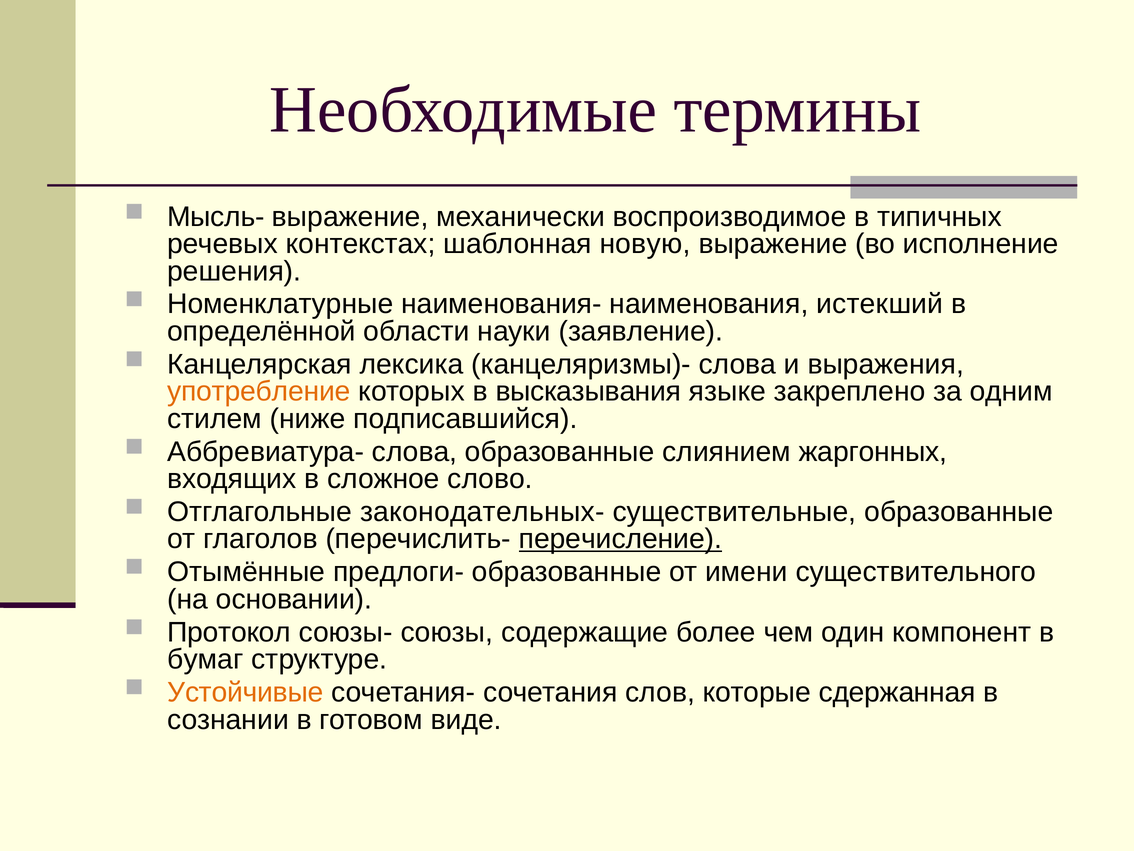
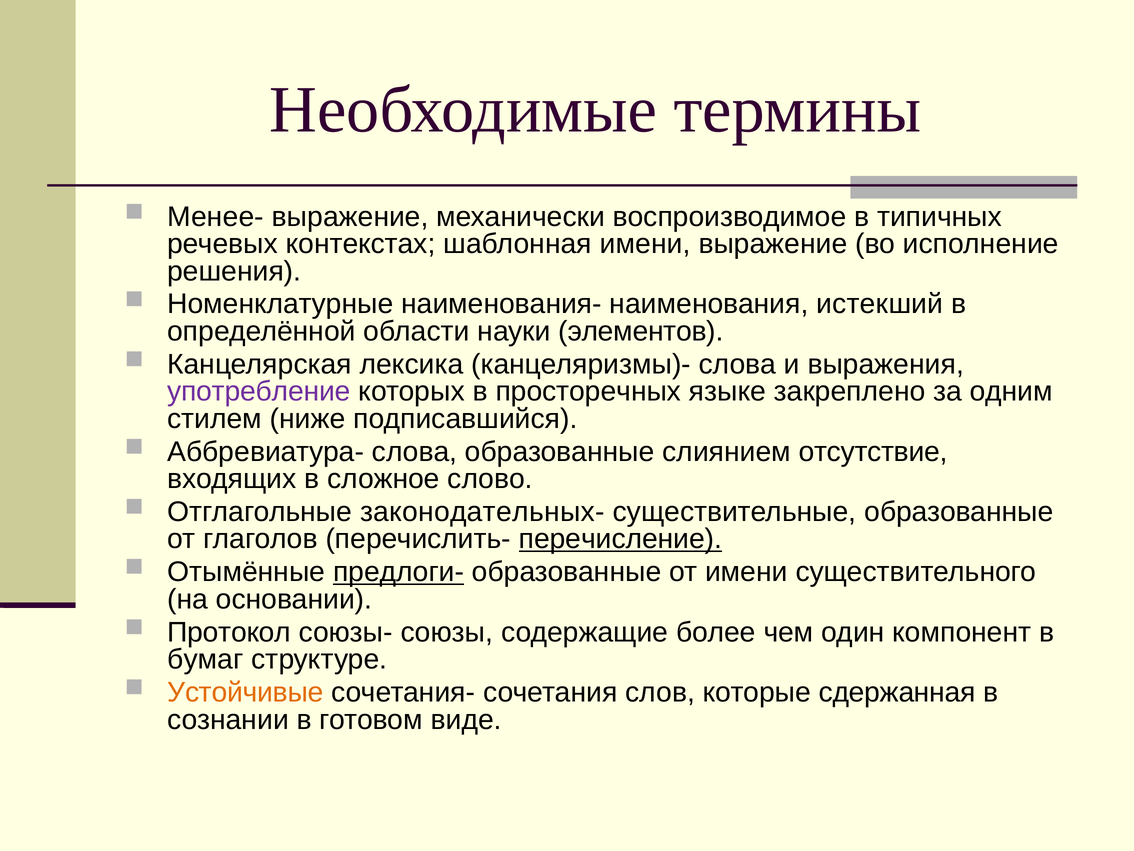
Мысль-: Мысль- -> Менее-
шаблонная новую: новую -> имени
заявление: заявление -> элементов
употребление colour: orange -> purple
высказывания: высказывания -> просторечных
жаргонных: жаргонных -> отсутствие
предлоги- underline: none -> present
